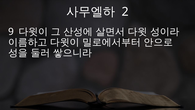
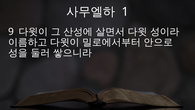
2: 2 -> 1
